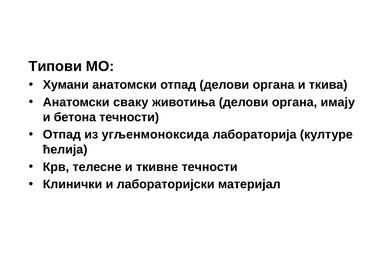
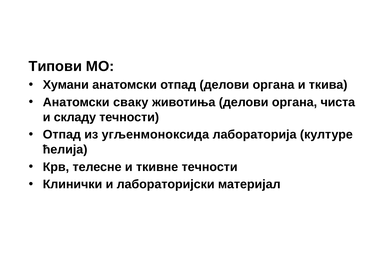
имају: имају -> чиста
бетона: бетона -> складу
